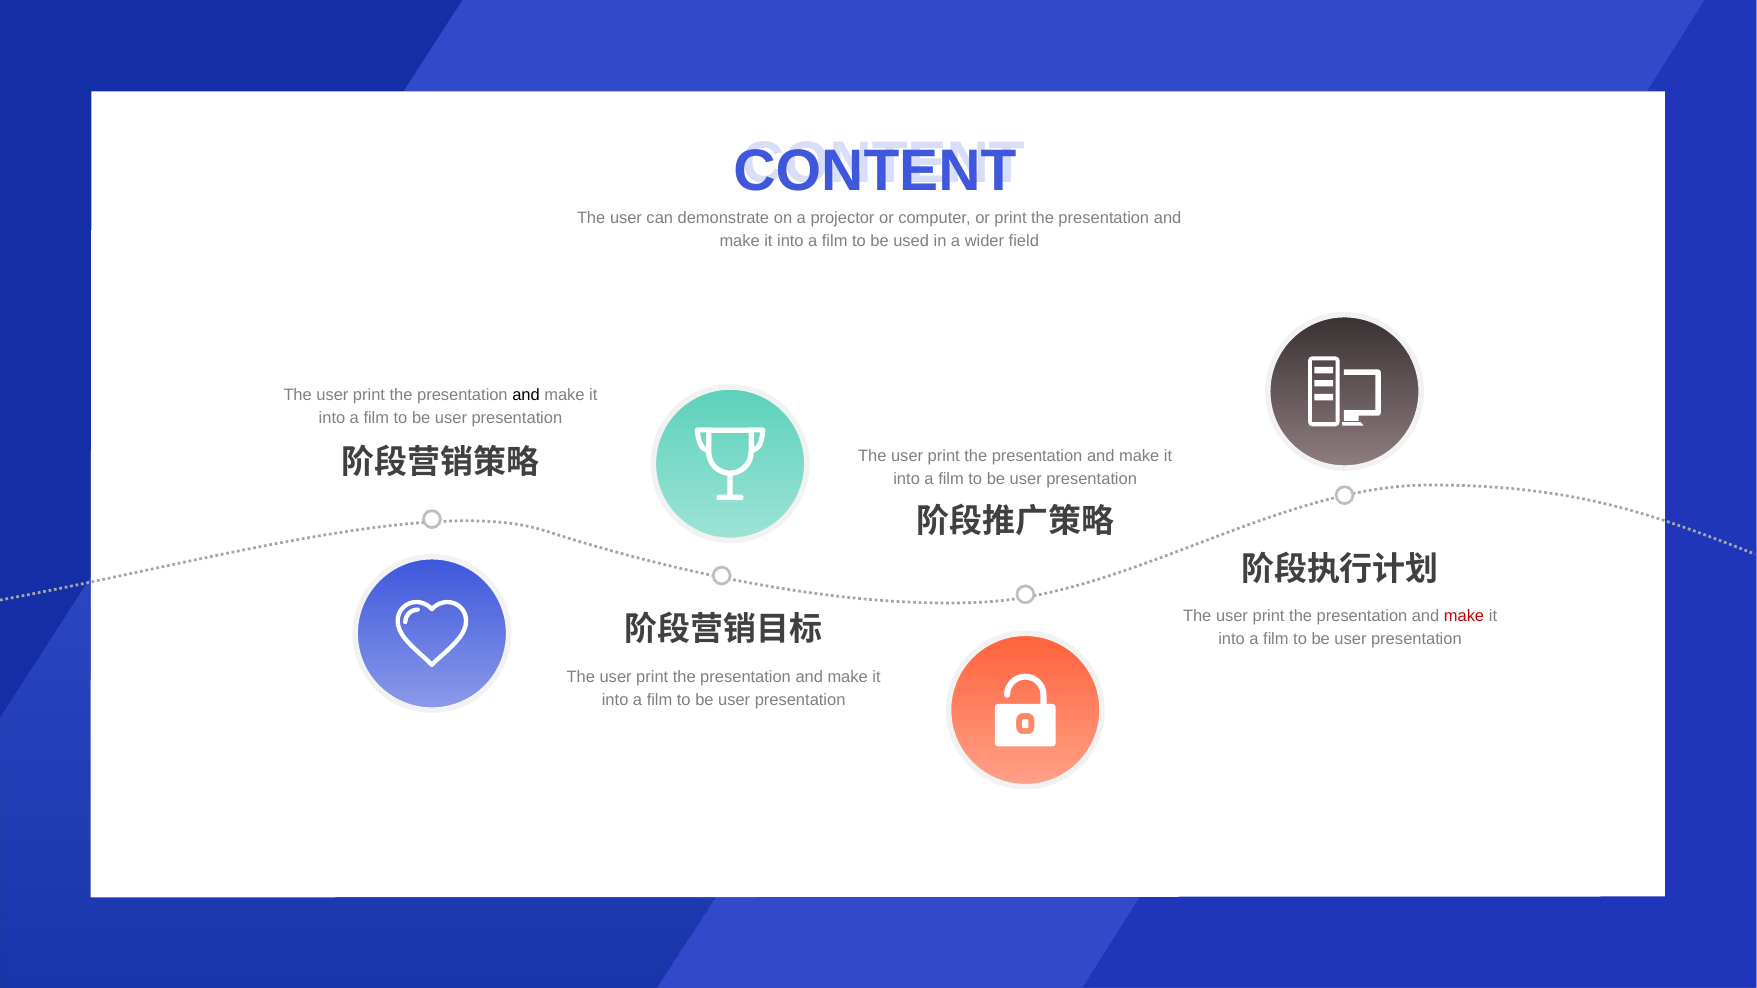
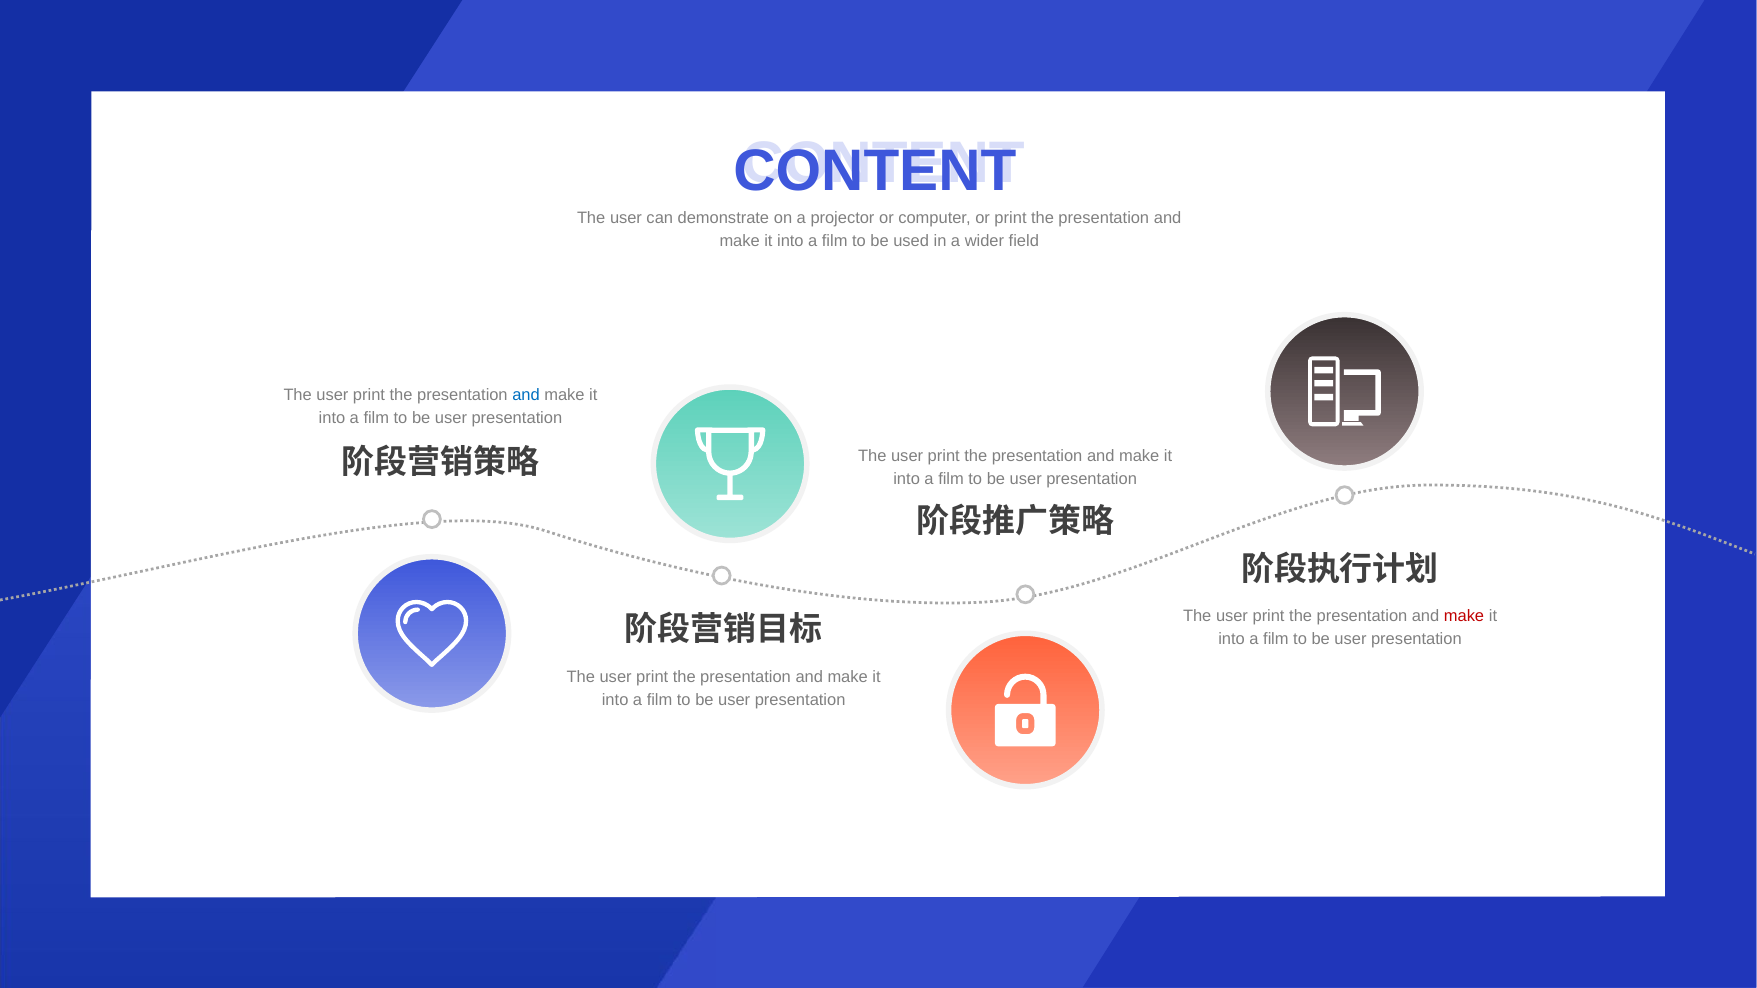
and at (526, 395) colour: black -> blue
